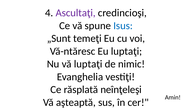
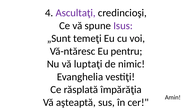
Isus colour: blue -> purple
Eu luptaţi: luptaţi -> pentru
neînţeleşi: neînţeleşi -> împărăţia
